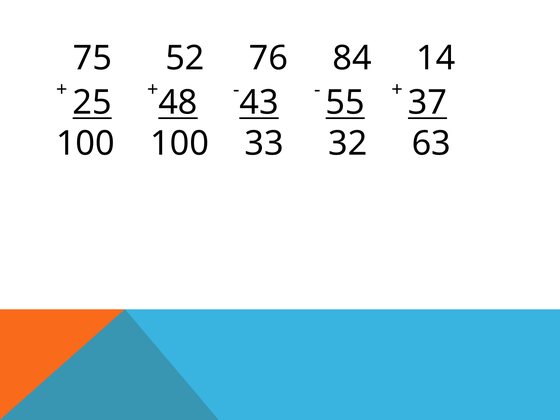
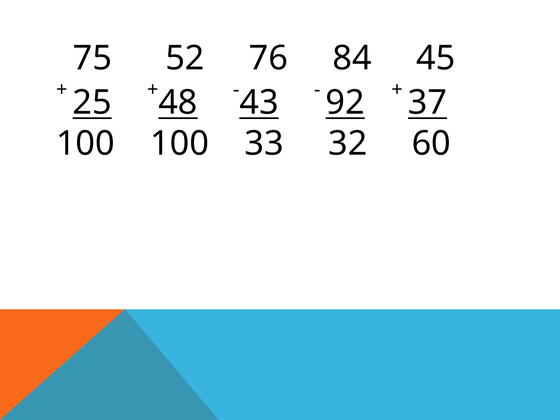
14: 14 -> 45
55: 55 -> 92
63: 63 -> 60
